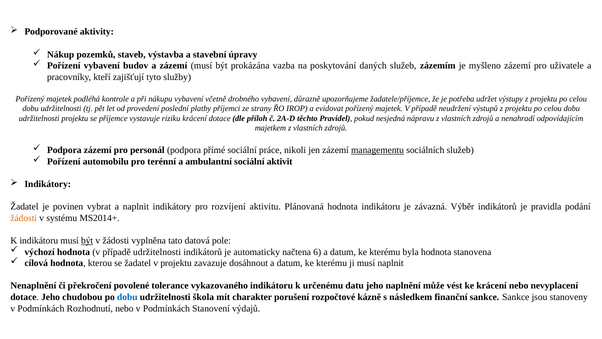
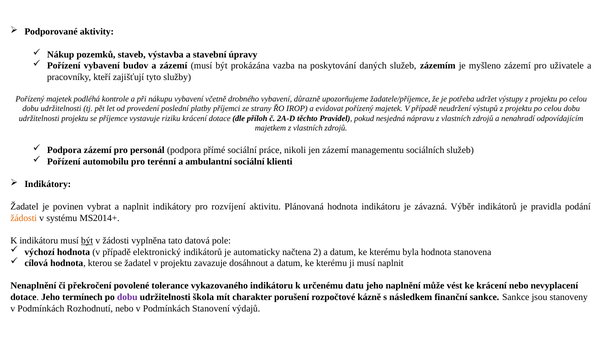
managementu underline: present -> none
aktivit: aktivit -> klienti
případě udržitelnosti: udržitelnosti -> elektronický
6: 6 -> 2
chudobou: chudobou -> termínech
dobu at (127, 297) colour: blue -> purple
